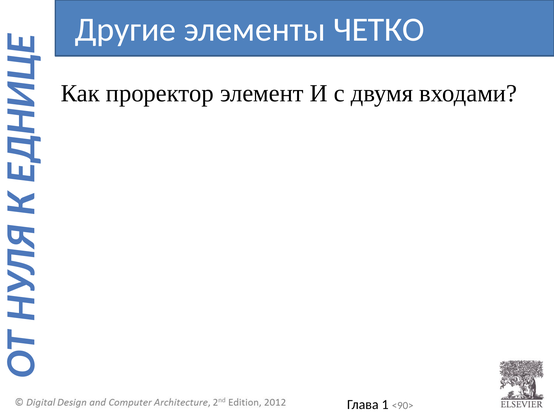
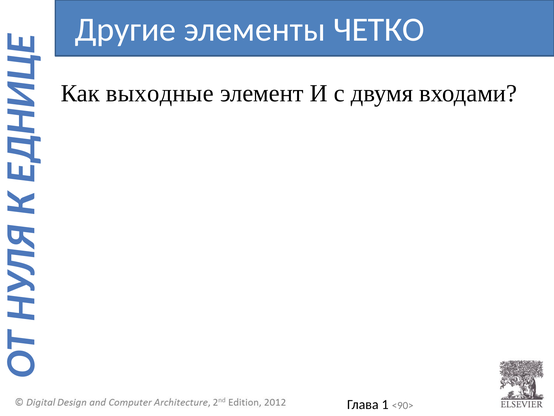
проректор: проректор -> выходные
